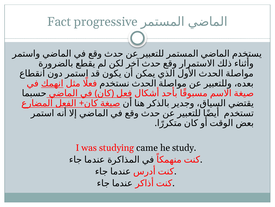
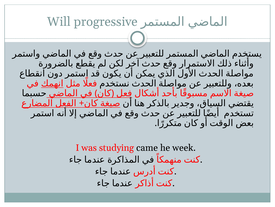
Fact: Fact -> Will
study: study -> week
